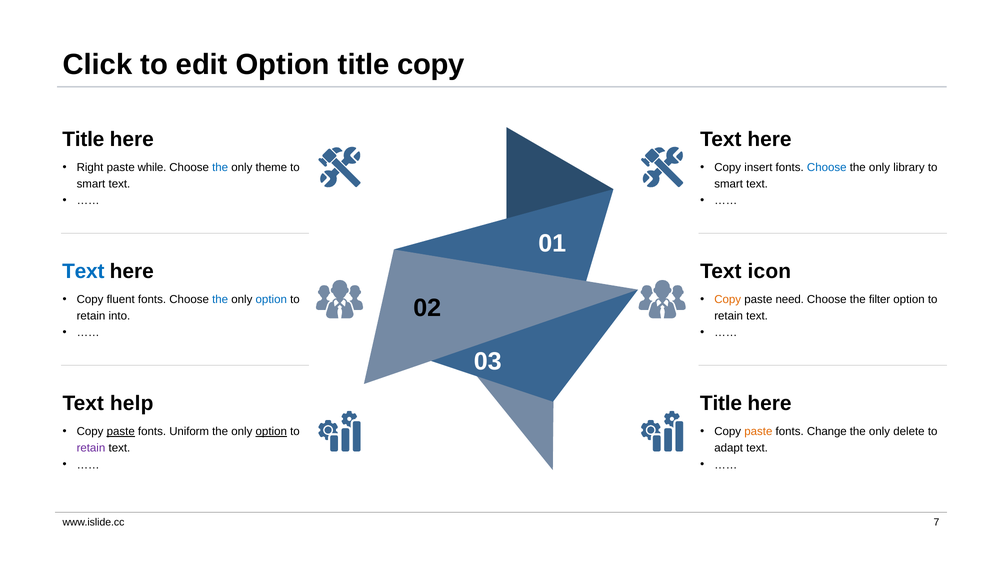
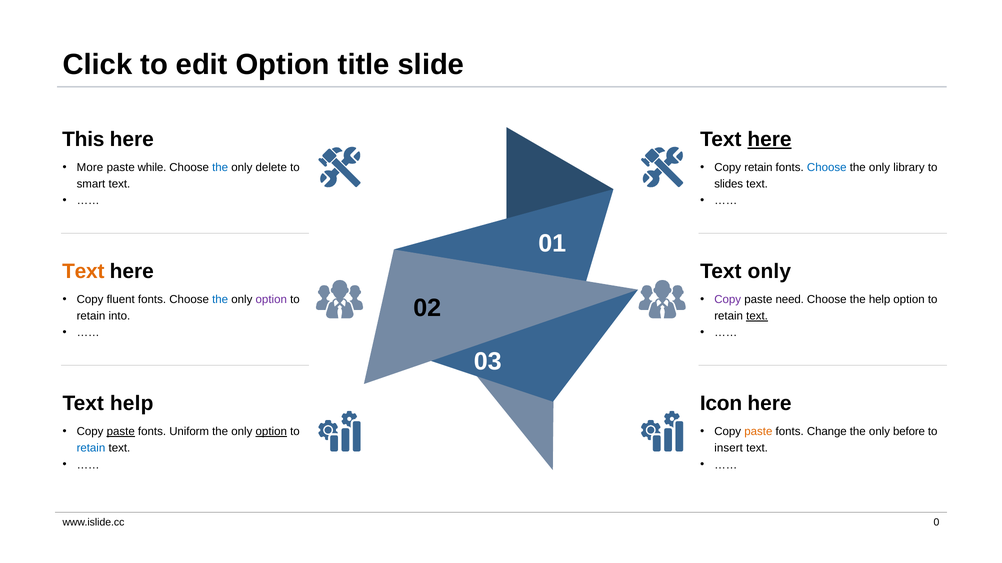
title copy: copy -> slide
Title at (83, 139): Title -> This
here at (769, 139) underline: none -> present
Right: Right -> More
theme: theme -> delete
Copy insert: insert -> retain
smart at (729, 184): smart -> slides
Text at (83, 272) colour: blue -> orange
Text icon: icon -> only
option at (271, 300) colour: blue -> purple
Copy at (728, 300) colour: orange -> purple
the filter: filter -> help
text at (757, 316) underline: none -> present
Title at (721, 404): Title -> Icon
delete: delete -> before
retain at (91, 449) colour: purple -> blue
adapt: adapt -> insert
7: 7 -> 0
